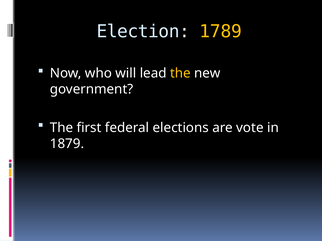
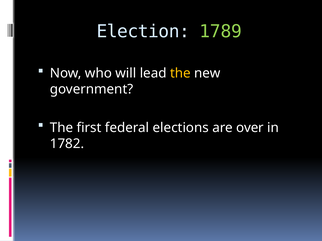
1789 colour: yellow -> light green
vote: vote -> over
1879: 1879 -> 1782
